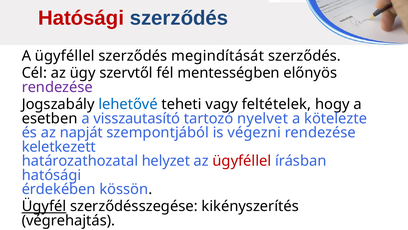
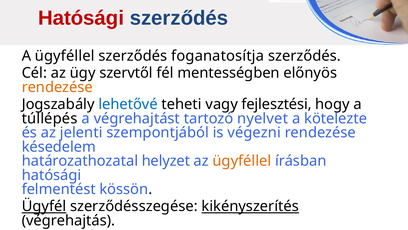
megindítását: megindítását -> foganatosítja
rendezése at (57, 87) colour: purple -> orange
feltételek: feltételek -> fejlesztési
esetben: esetben -> túllépés
visszautasító: visszautasító -> végrehajtást
napját: napját -> jelenti
keletkezett: keletkezett -> késedelem
ügyféllel at (242, 161) colour: red -> orange
érdekében: érdekében -> felmentést
kikényszerítés underline: none -> present
